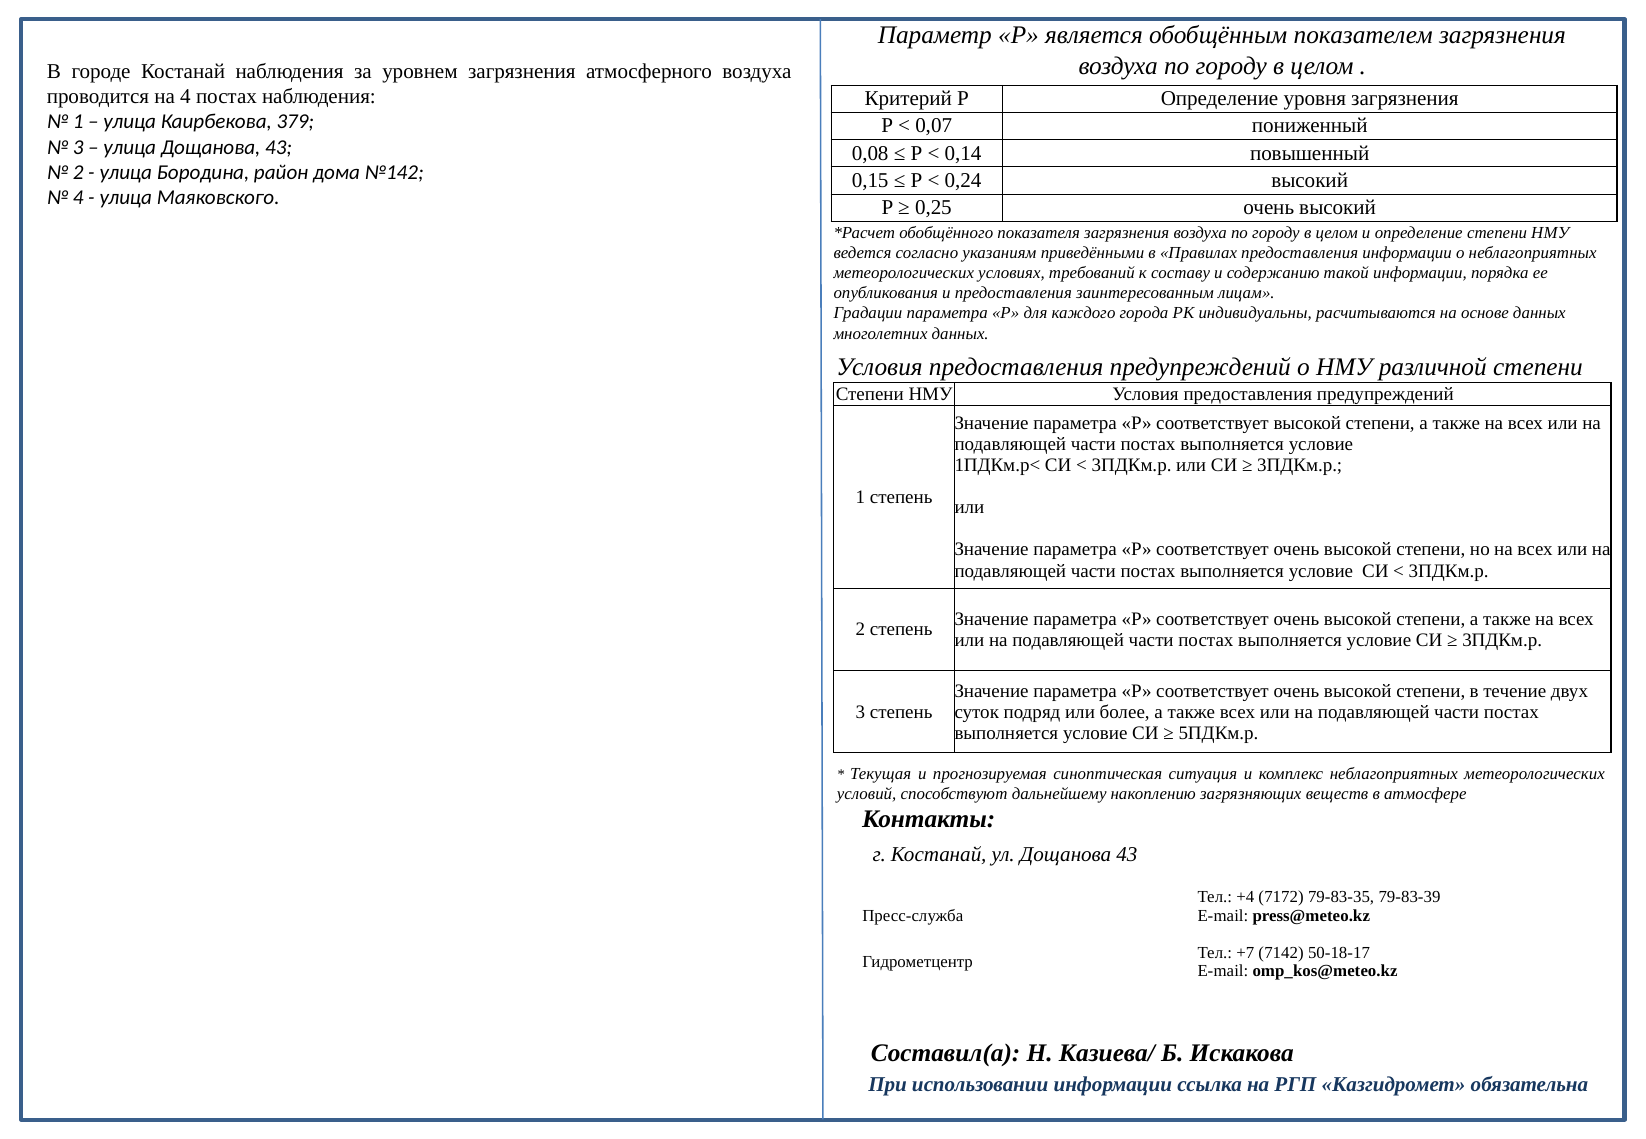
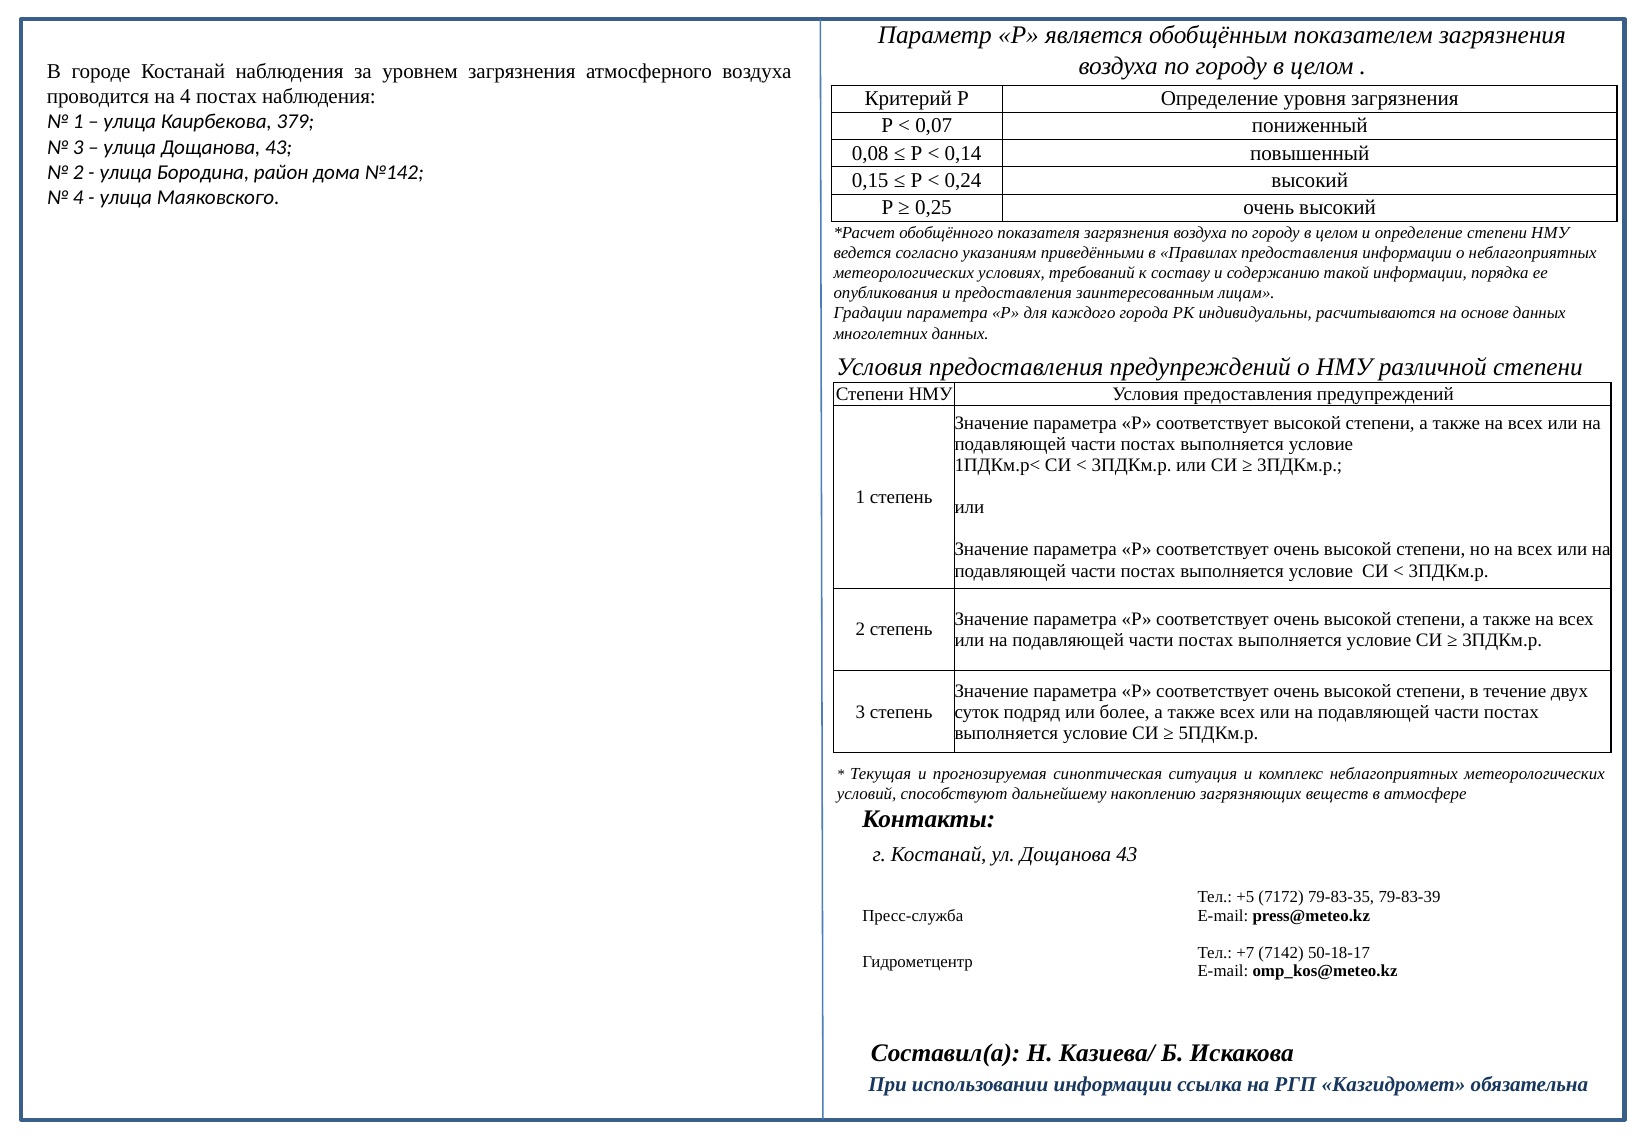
+4: +4 -> +5
